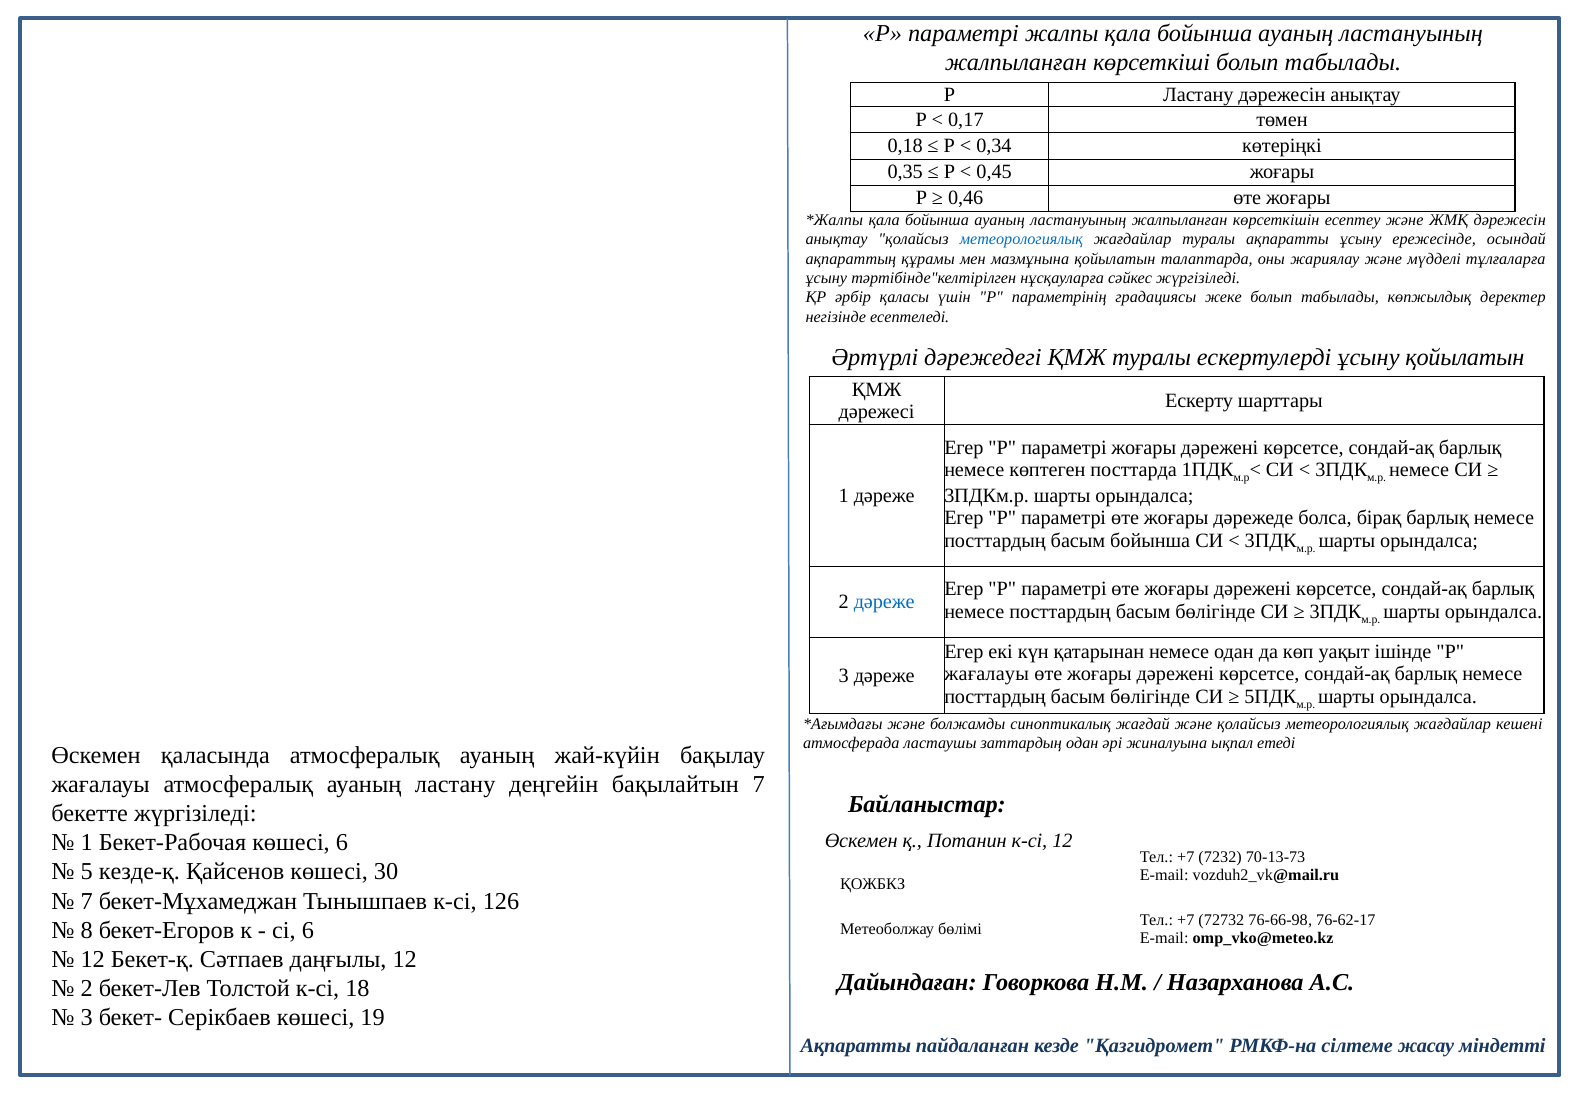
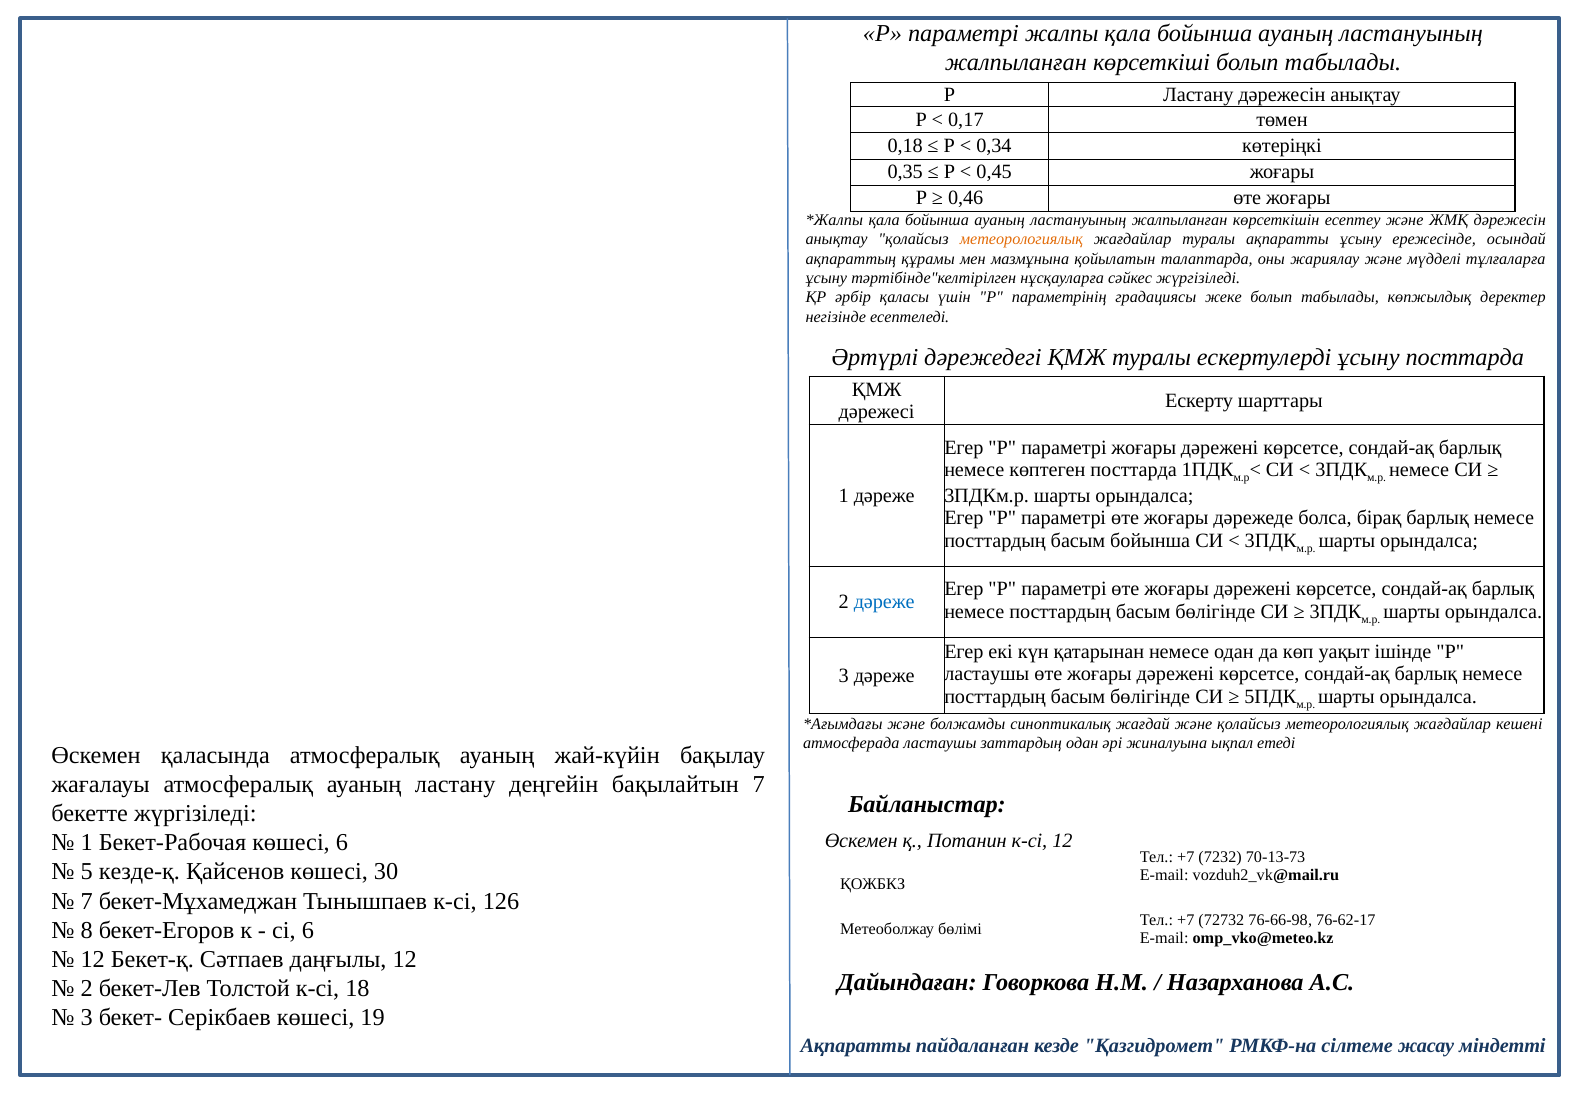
метеорологиялық at (1021, 239) colour: blue -> orange
ұсыну қойылатын: қойылатын -> посттарда
жағалауы at (987, 674): жағалауы -> ластаушы
